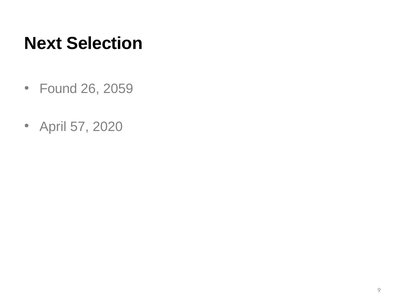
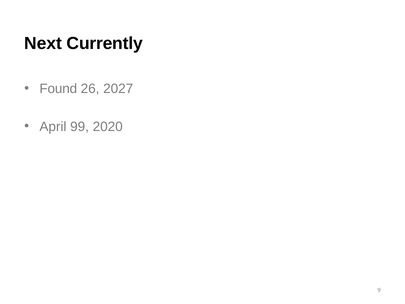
Selection: Selection -> Currently
2059: 2059 -> 2027
57: 57 -> 99
